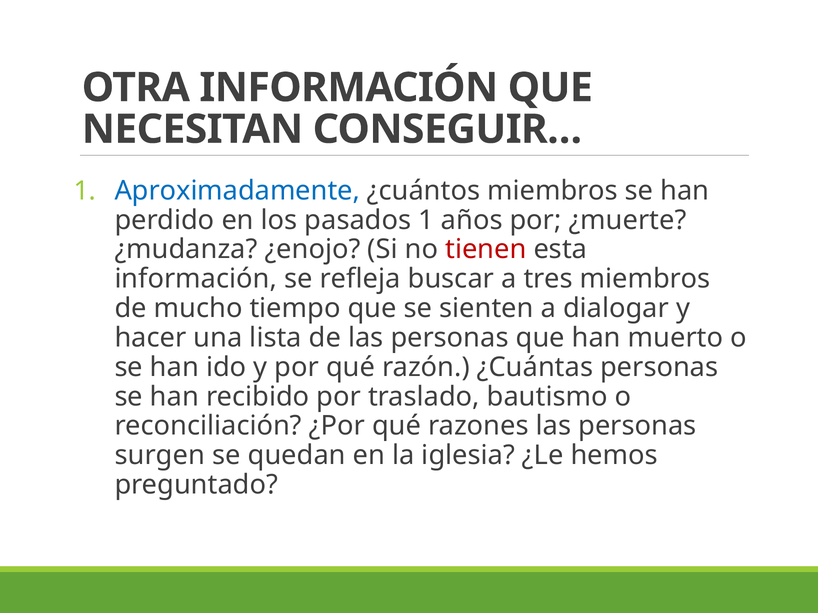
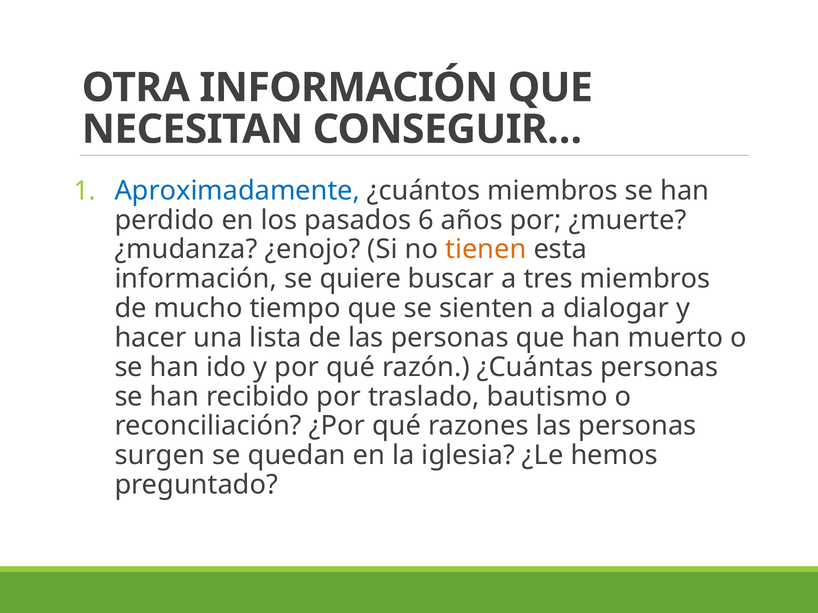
pasados 1: 1 -> 6
tienen colour: red -> orange
refleja: refleja -> quiere
